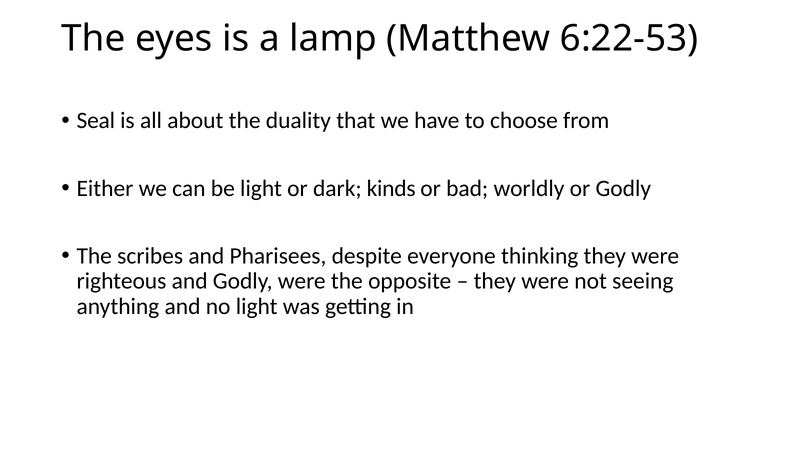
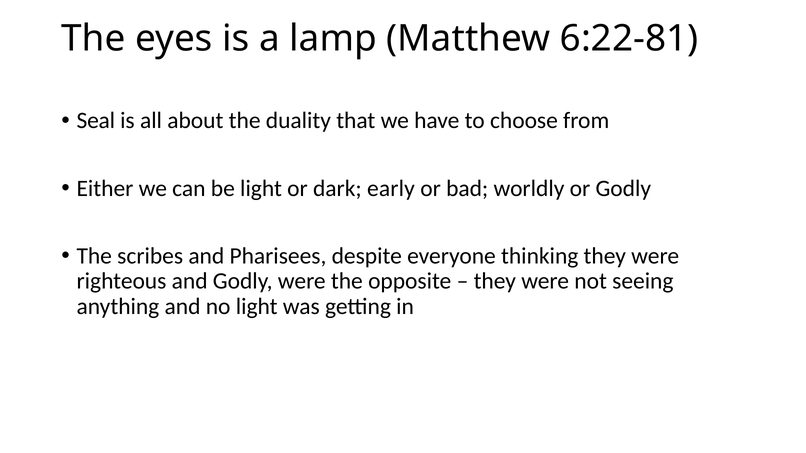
6:22-53: 6:22-53 -> 6:22-81
kinds: kinds -> early
